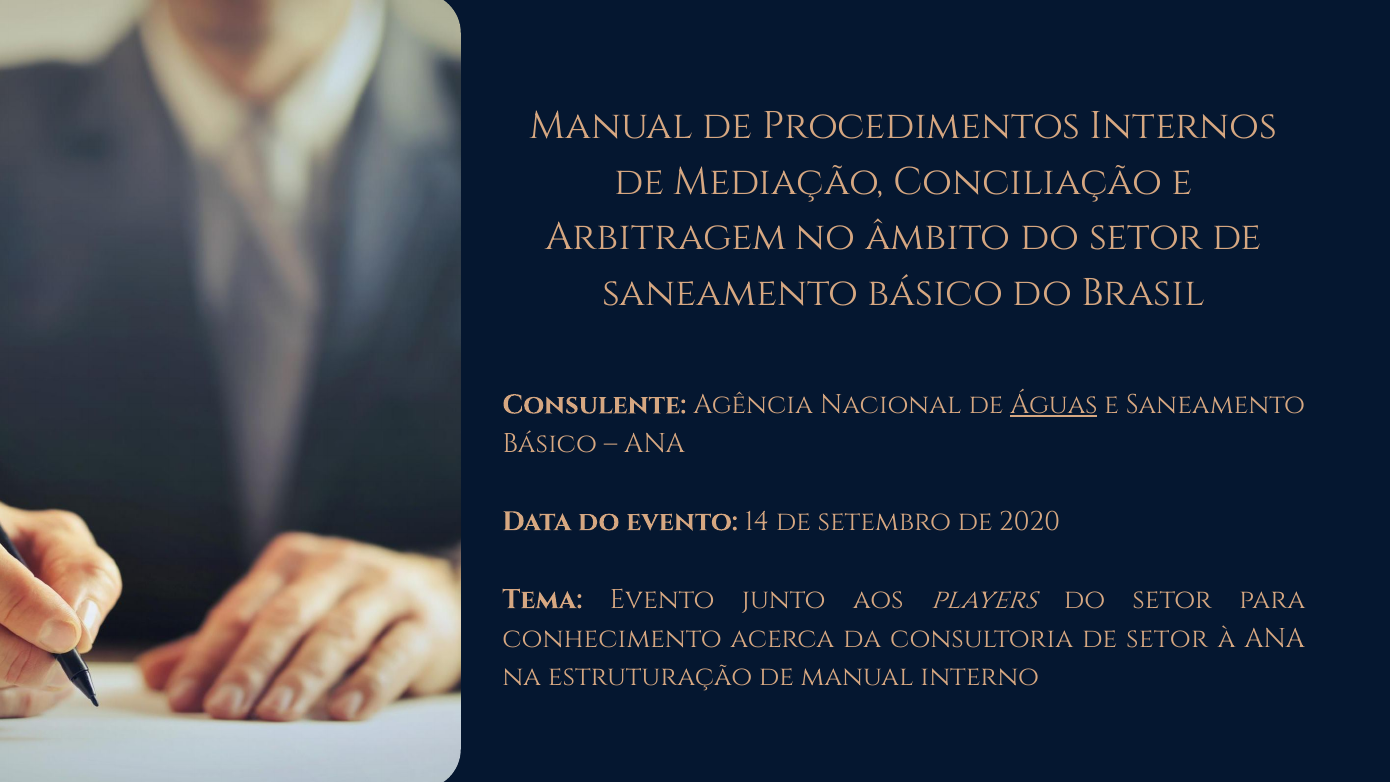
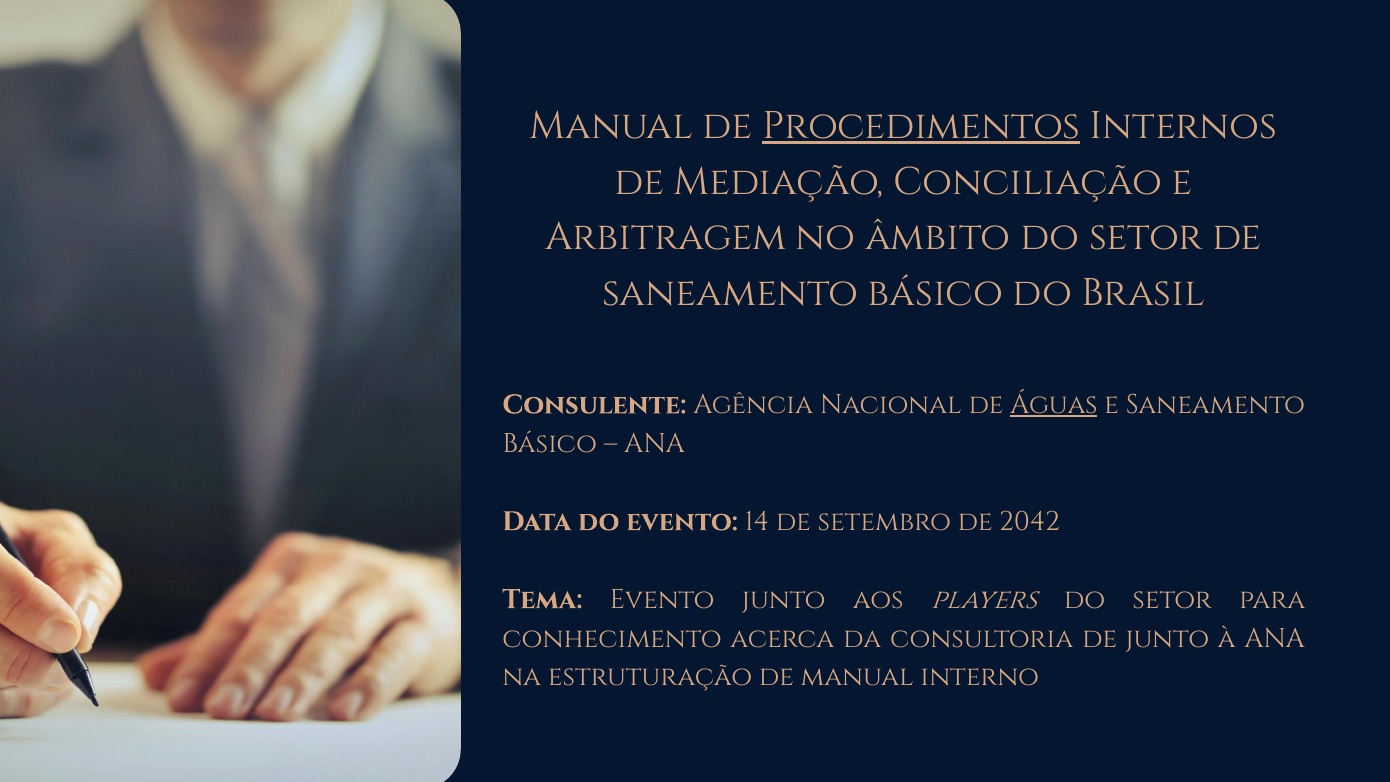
Procedimentos underline: none -> present
2020: 2020 -> 2042
de setor: setor -> junto
